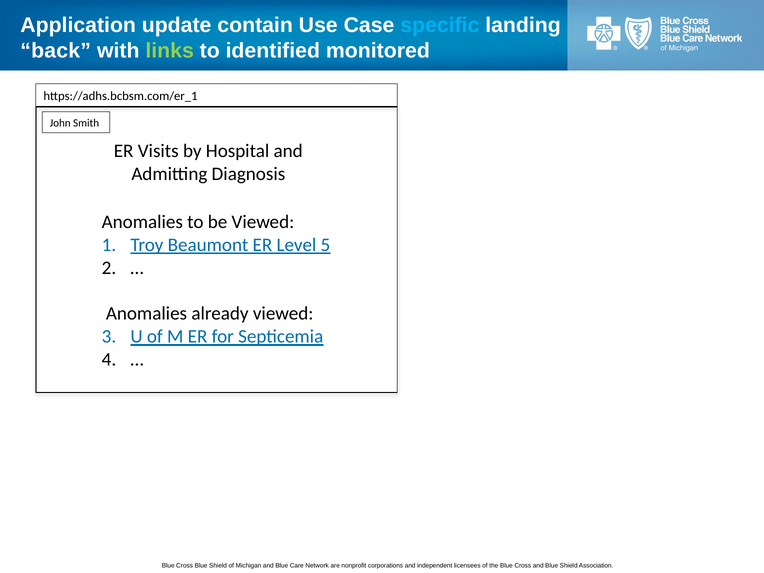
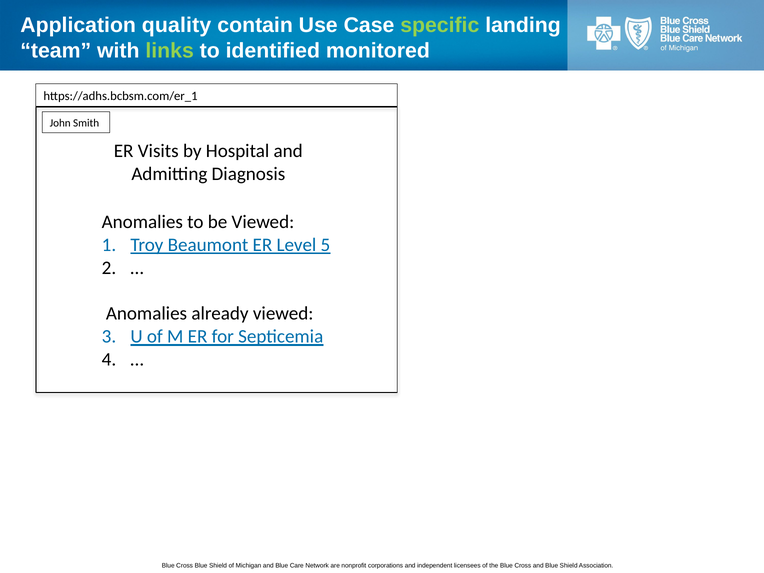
update: update -> quality
specific colour: light blue -> light green
back: back -> team
